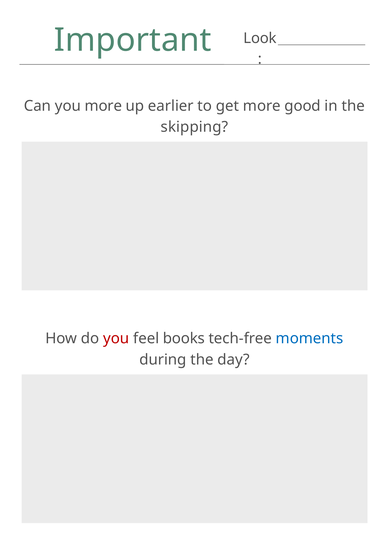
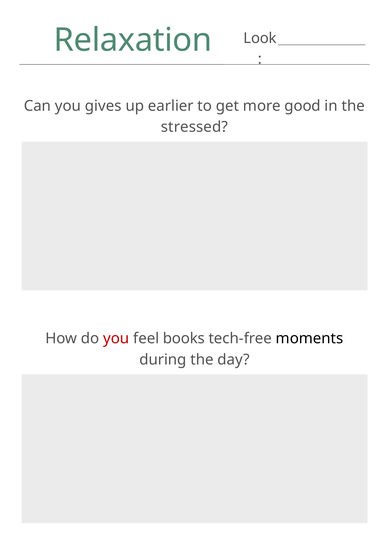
Important: Important -> Relaxation
you more: more -> gives
skipping: skipping -> stressed
moments colour: blue -> black
